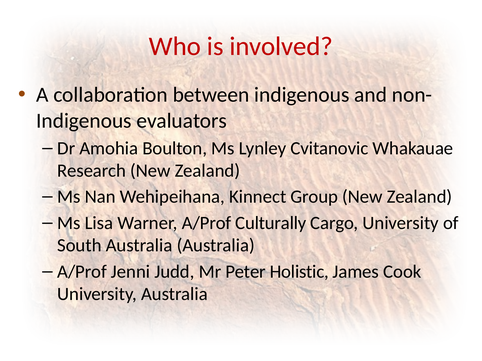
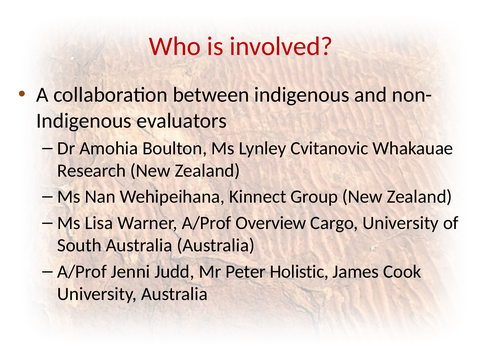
Culturally: Culturally -> Overview
